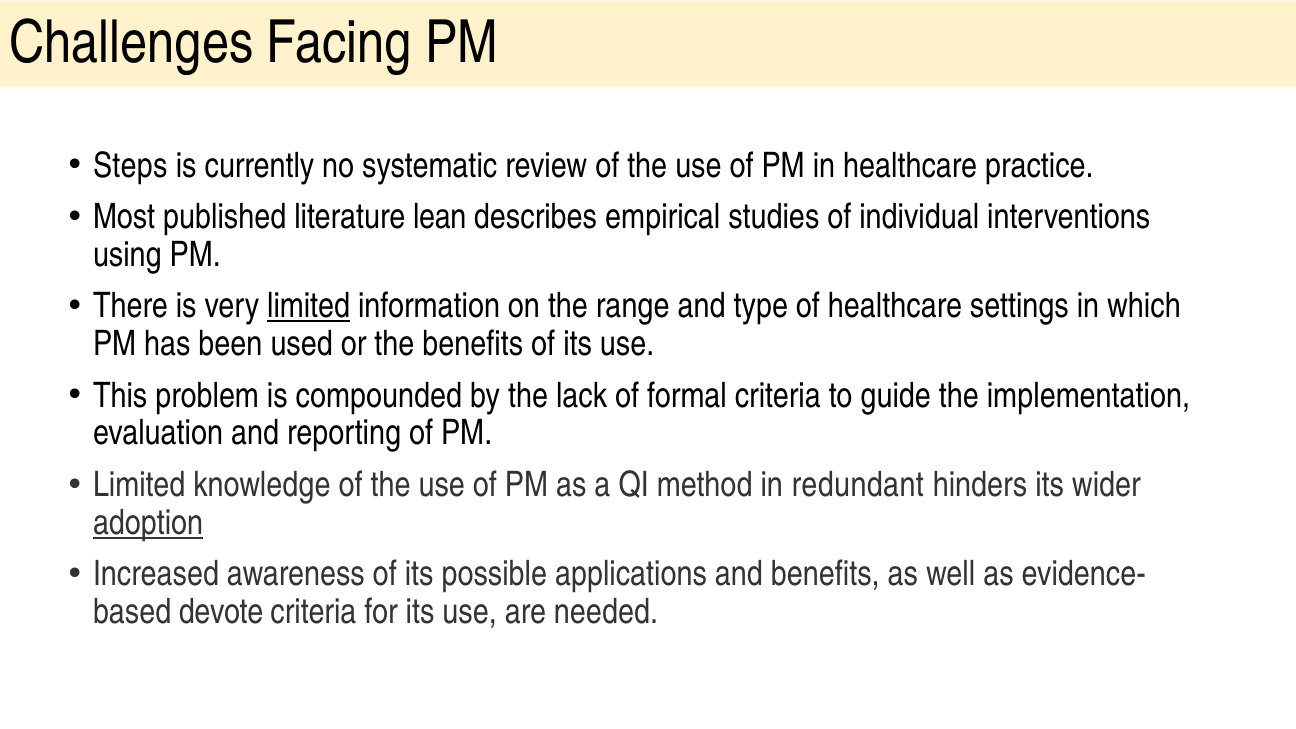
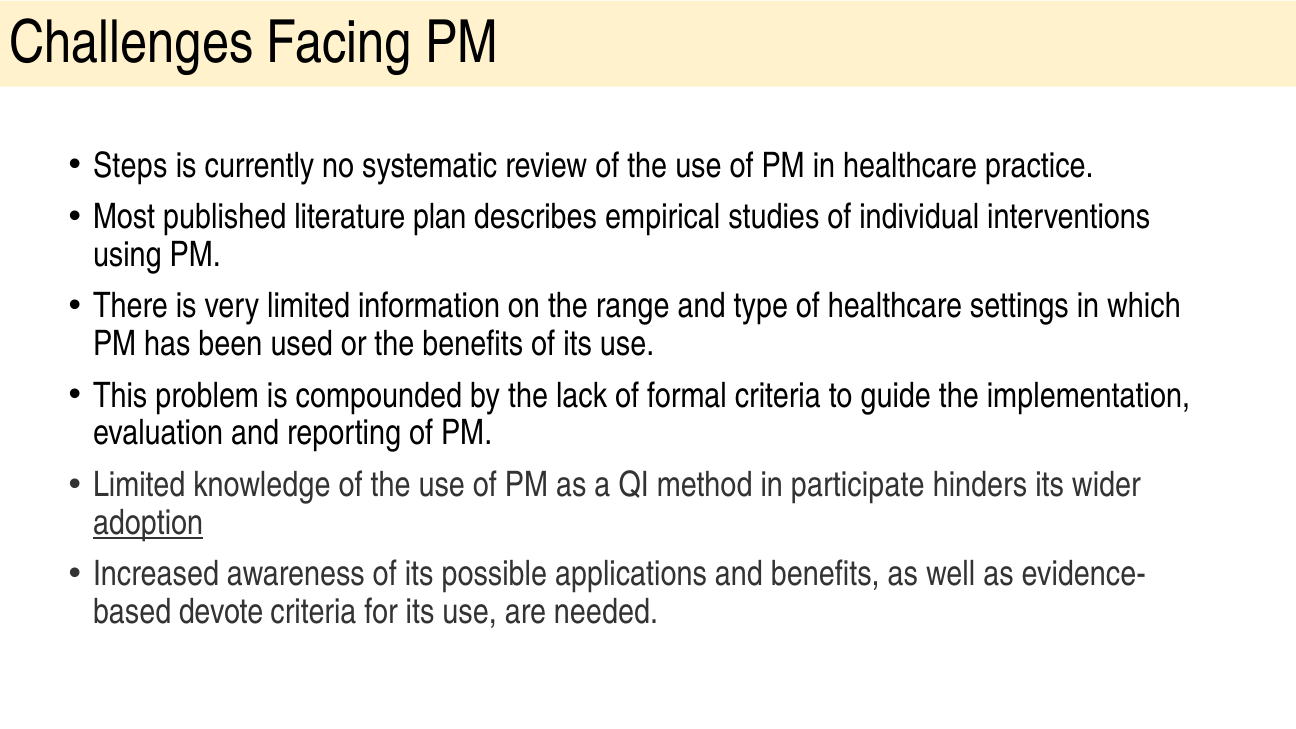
lean: lean -> plan
limited at (309, 306) underline: present -> none
redundant: redundant -> participate
